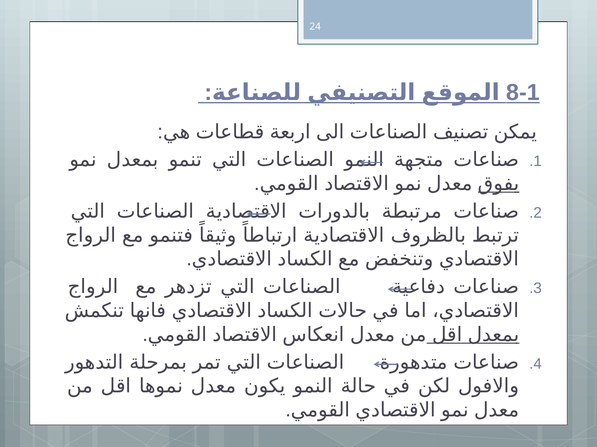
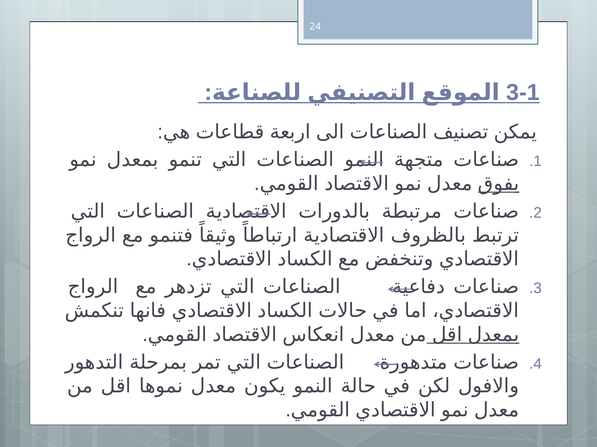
8-1: 8-1 -> 3-1
